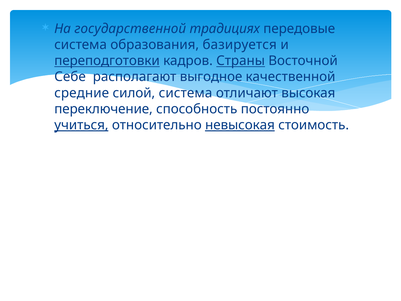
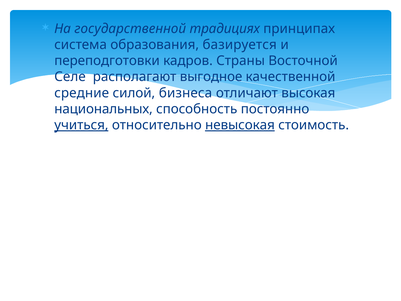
передовые: передовые -> принципах
переподготовки underline: present -> none
Страны underline: present -> none
Себе: Себе -> Селе
силой система: система -> бизнеса
переключение: переключение -> национальных
